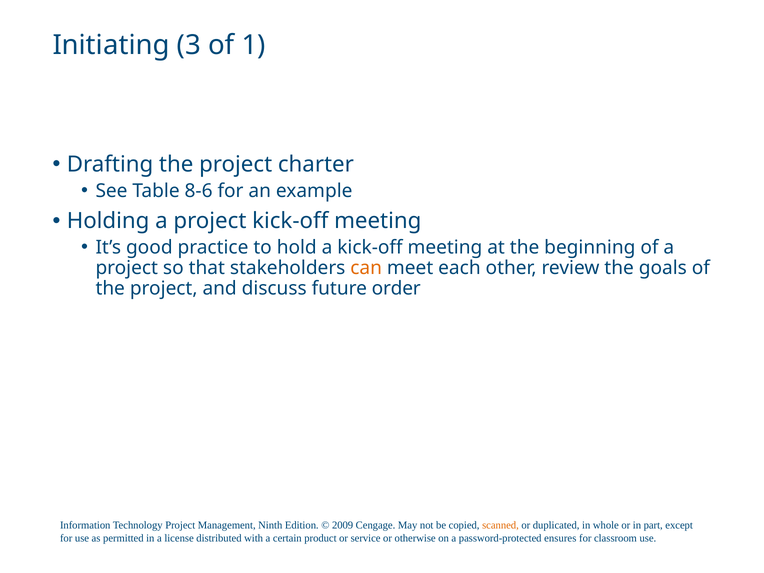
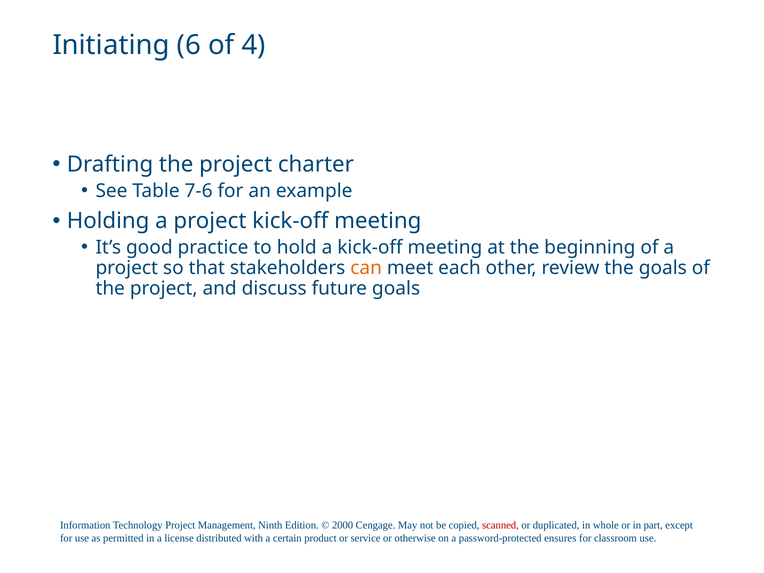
3: 3 -> 6
1: 1 -> 4
8-6: 8-6 -> 7-6
future order: order -> goals
2009: 2009 -> 2000
scanned colour: orange -> red
